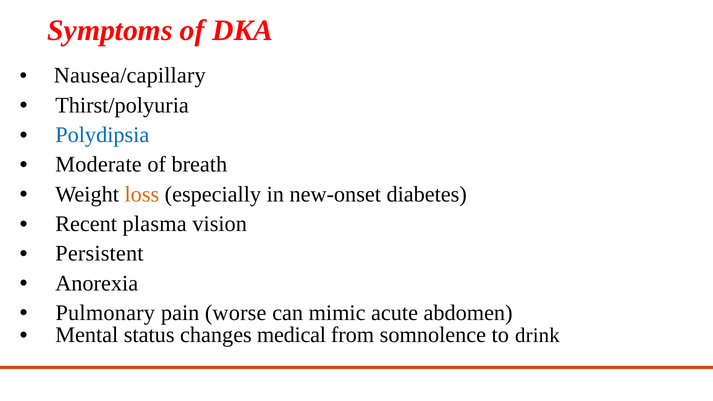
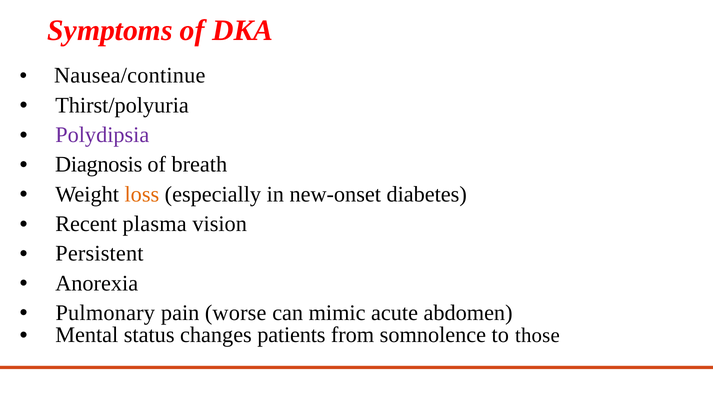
Nausea/capillary: Nausea/capillary -> Nausea/continue
Polydipsia colour: blue -> purple
Moderate: Moderate -> Diagnosis
medical: medical -> patients
drink: drink -> those
